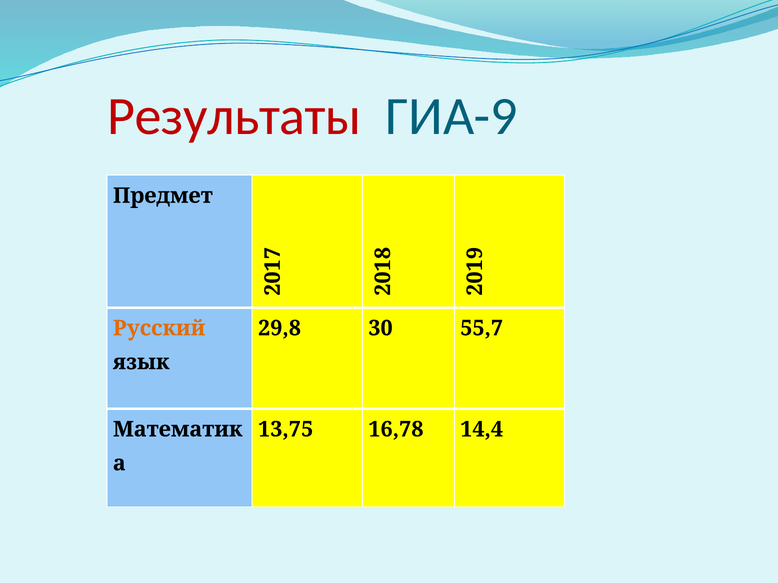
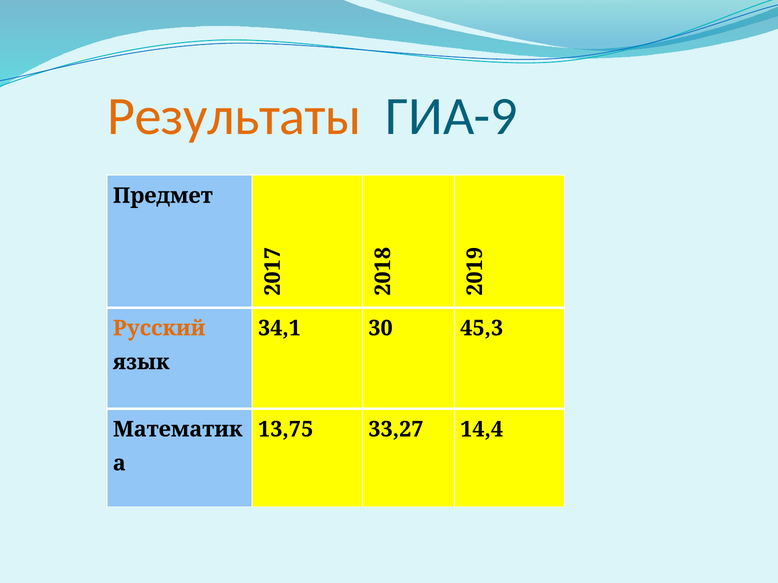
Результаты colour: red -> orange
29,8: 29,8 -> 34,1
55,7: 55,7 -> 45,3
16,78: 16,78 -> 33,27
